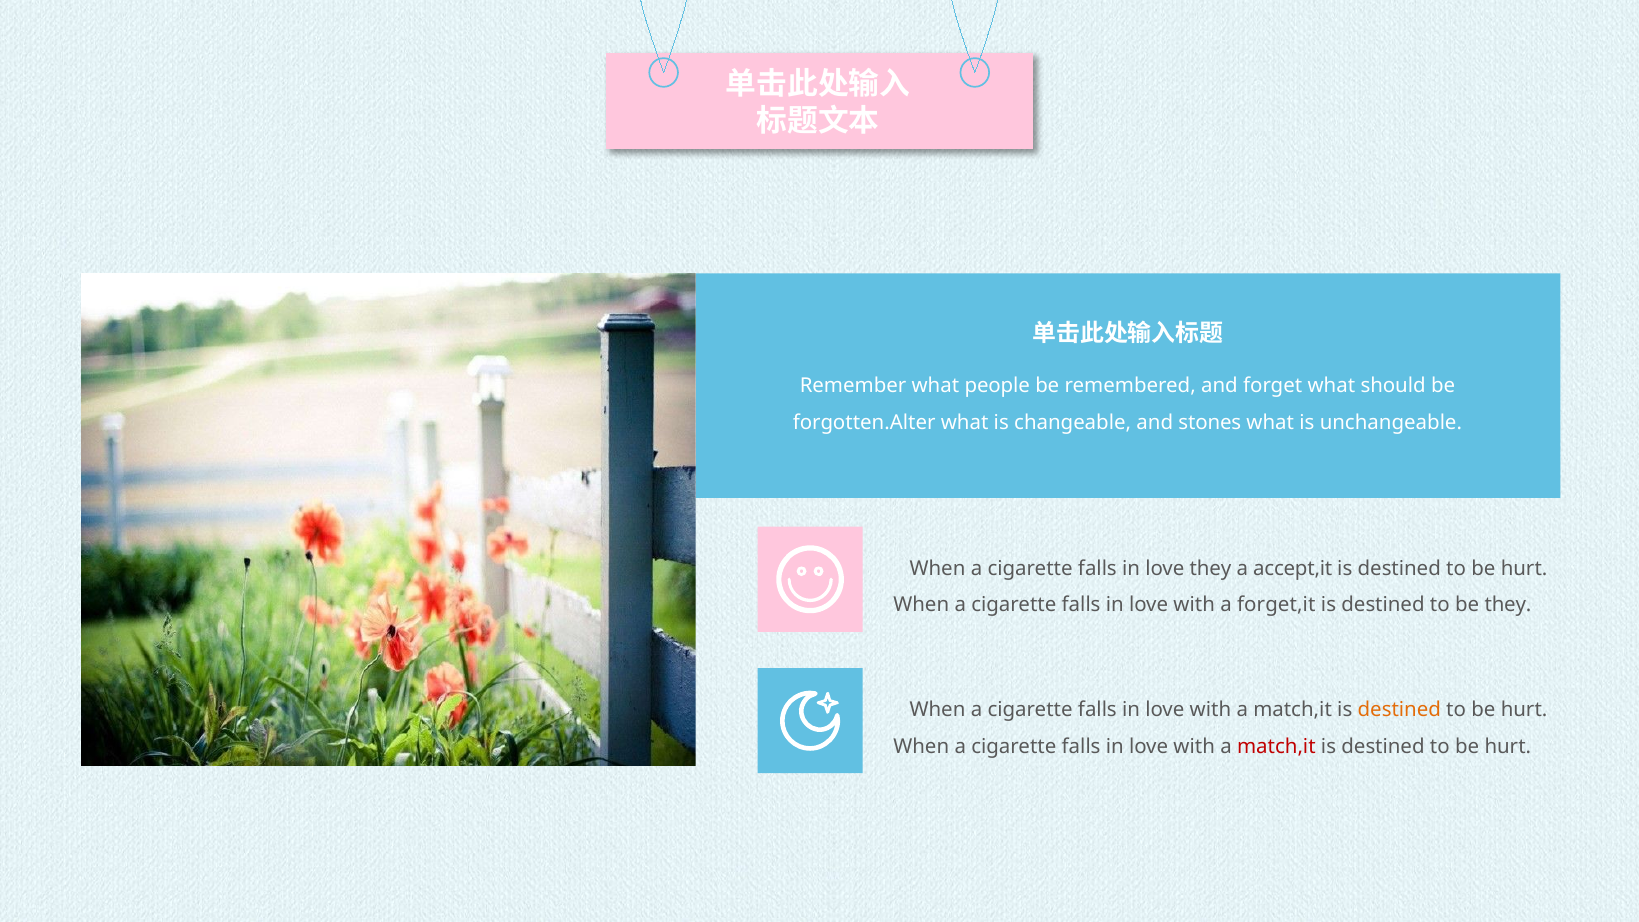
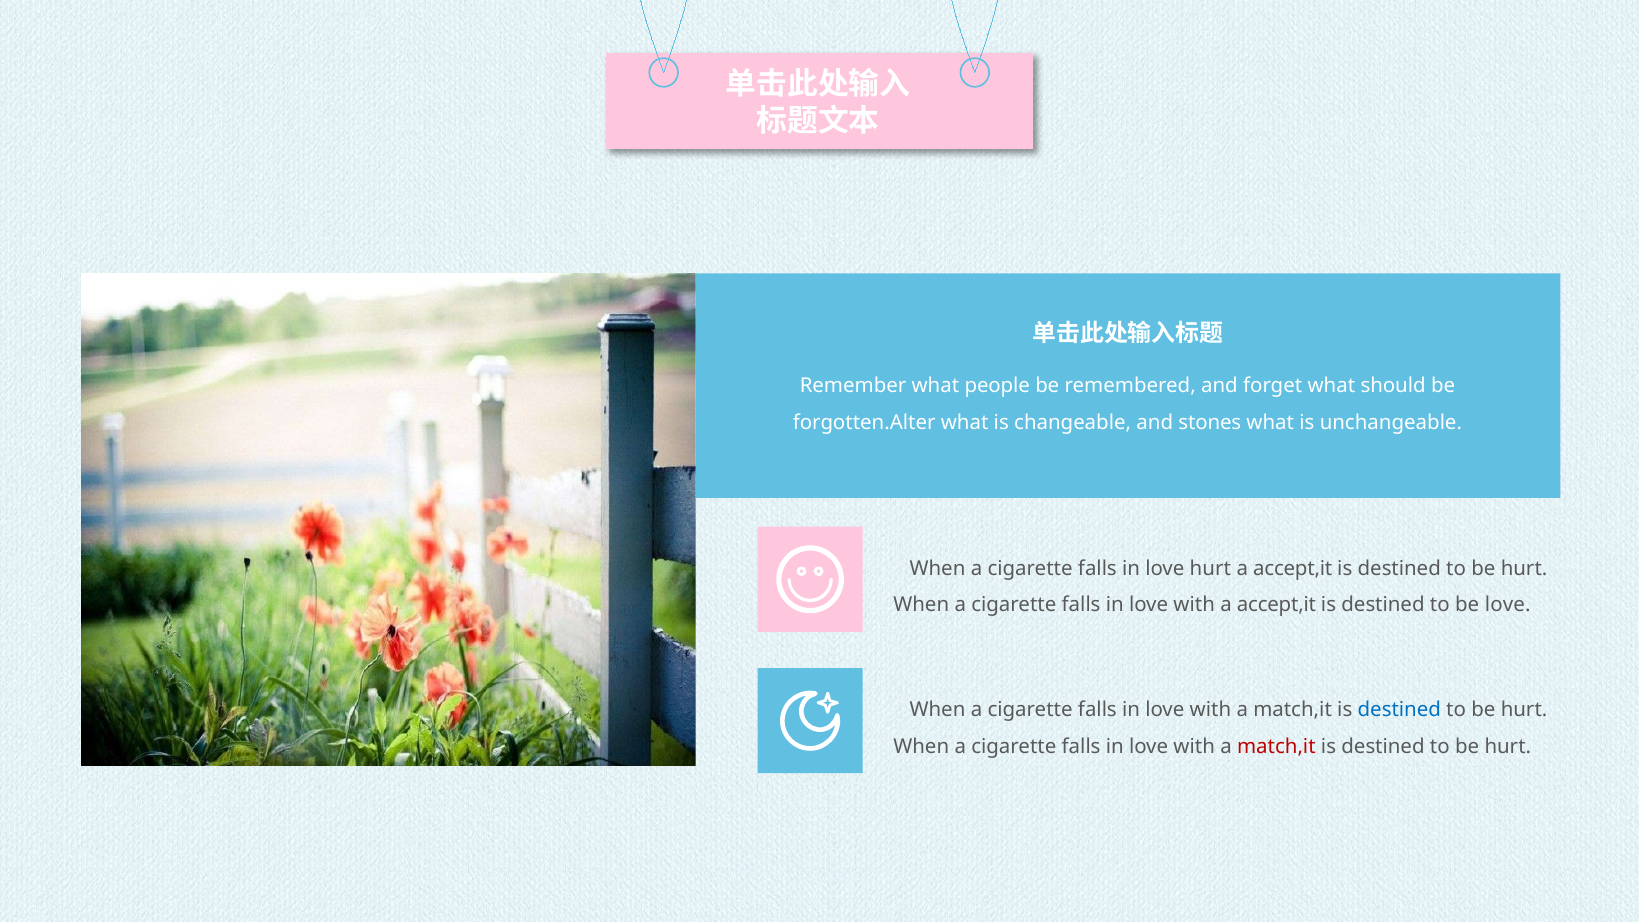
love they: they -> hurt
with a forget,it: forget,it -> accept,it
be they: they -> love
destined at (1399, 710) colour: orange -> blue
